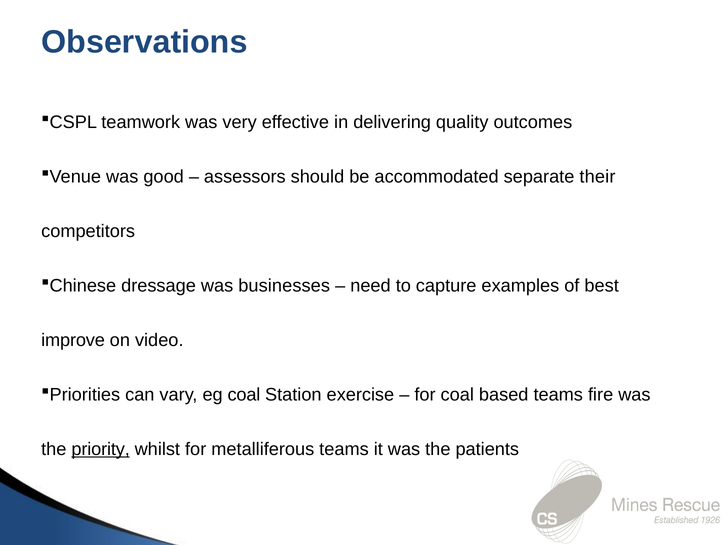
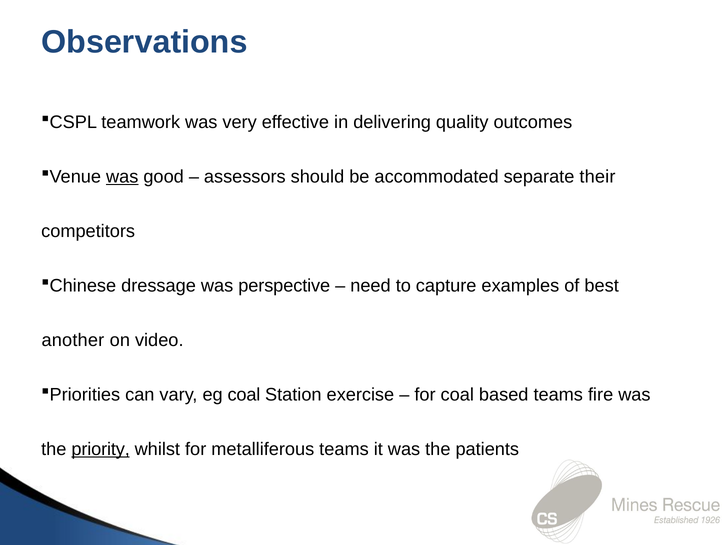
was at (122, 177) underline: none -> present
businesses: businesses -> perspective
improve: improve -> another
